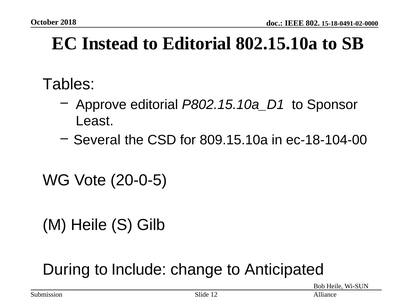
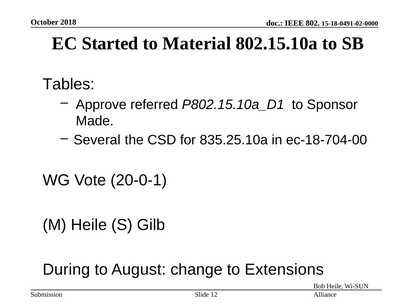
Instead: Instead -> Started
to Editorial: Editorial -> Material
Approve editorial: editorial -> referred
Least: Least -> Made
809.15.10a: 809.15.10a -> 835.25.10a
ec-18-104-00: ec-18-104-00 -> ec-18-704-00
20-0-5: 20-0-5 -> 20-0-1
Include: Include -> August
Anticipated: Anticipated -> Extensions
